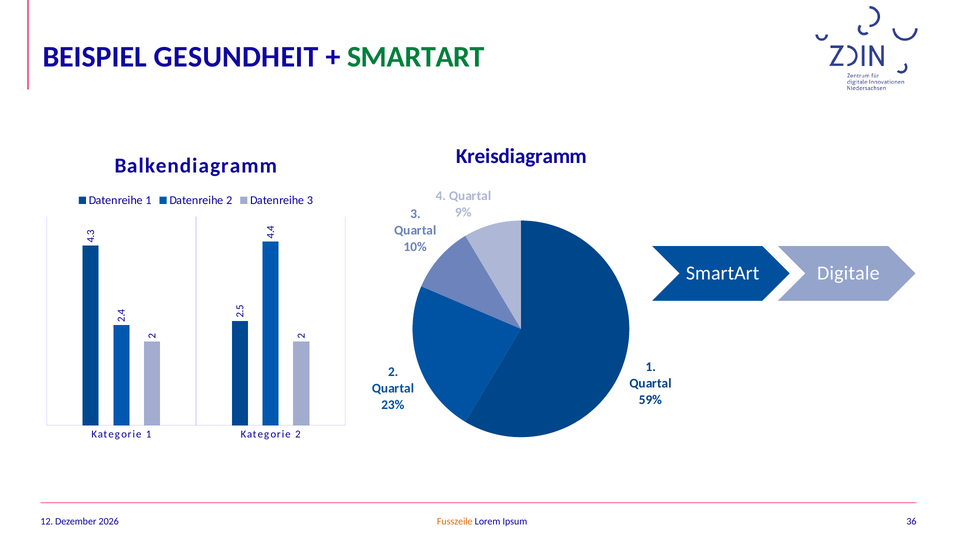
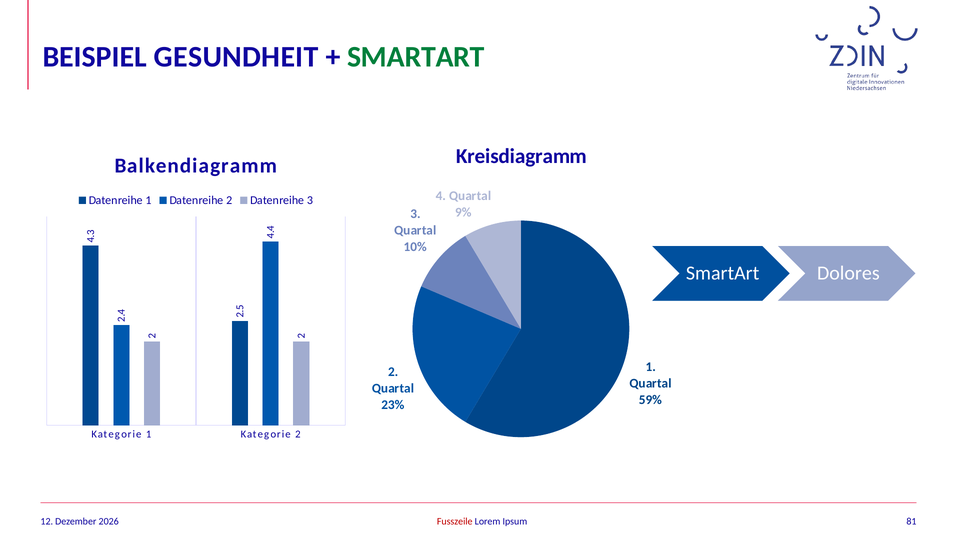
Digitale: Digitale -> Dolores
Fusszeile colour: orange -> red
36: 36 -> 81
